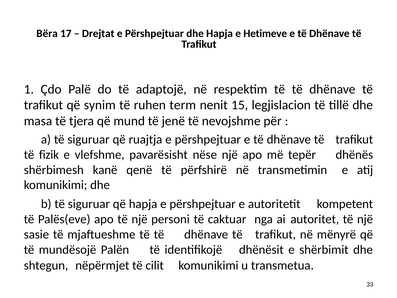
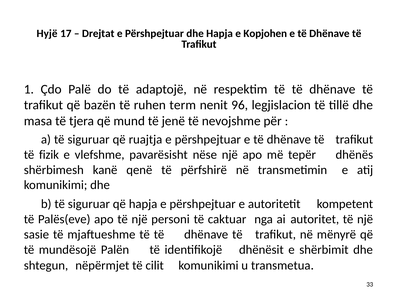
Bëra: Bëra -> Hyjë
Hetimeve: Hetimeve -> Kopjohen
synim: synim -> bazën
15: 15 -> 96
